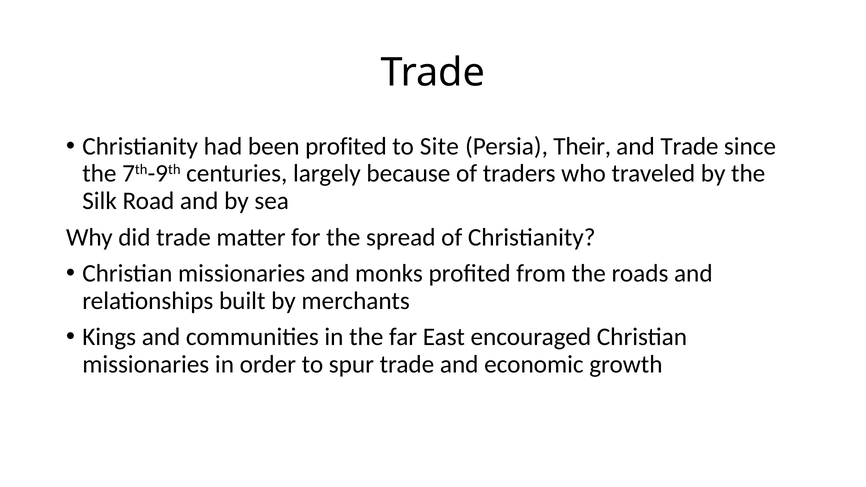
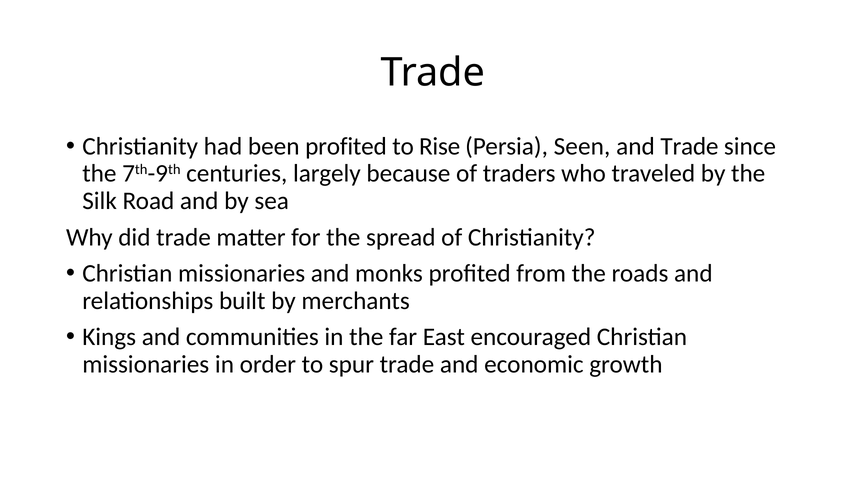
Site: Site -> Rise
Their: Their -> Seen
